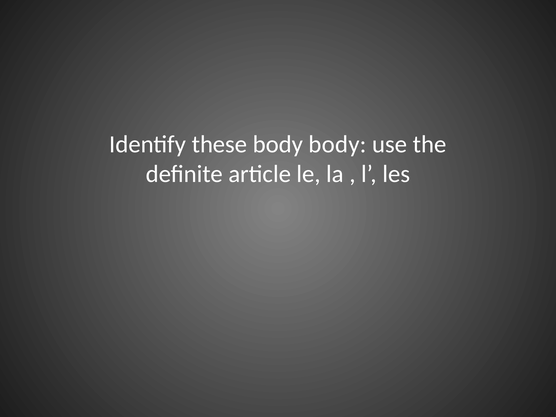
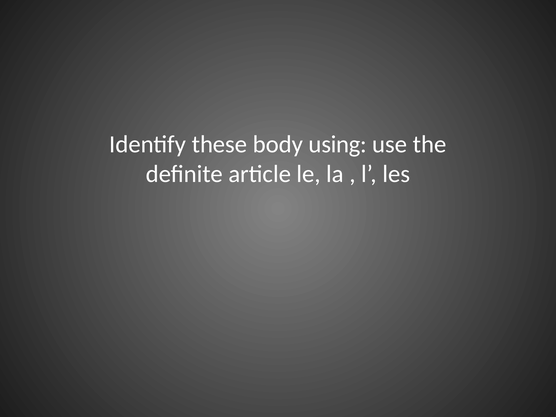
body body: body -> using
